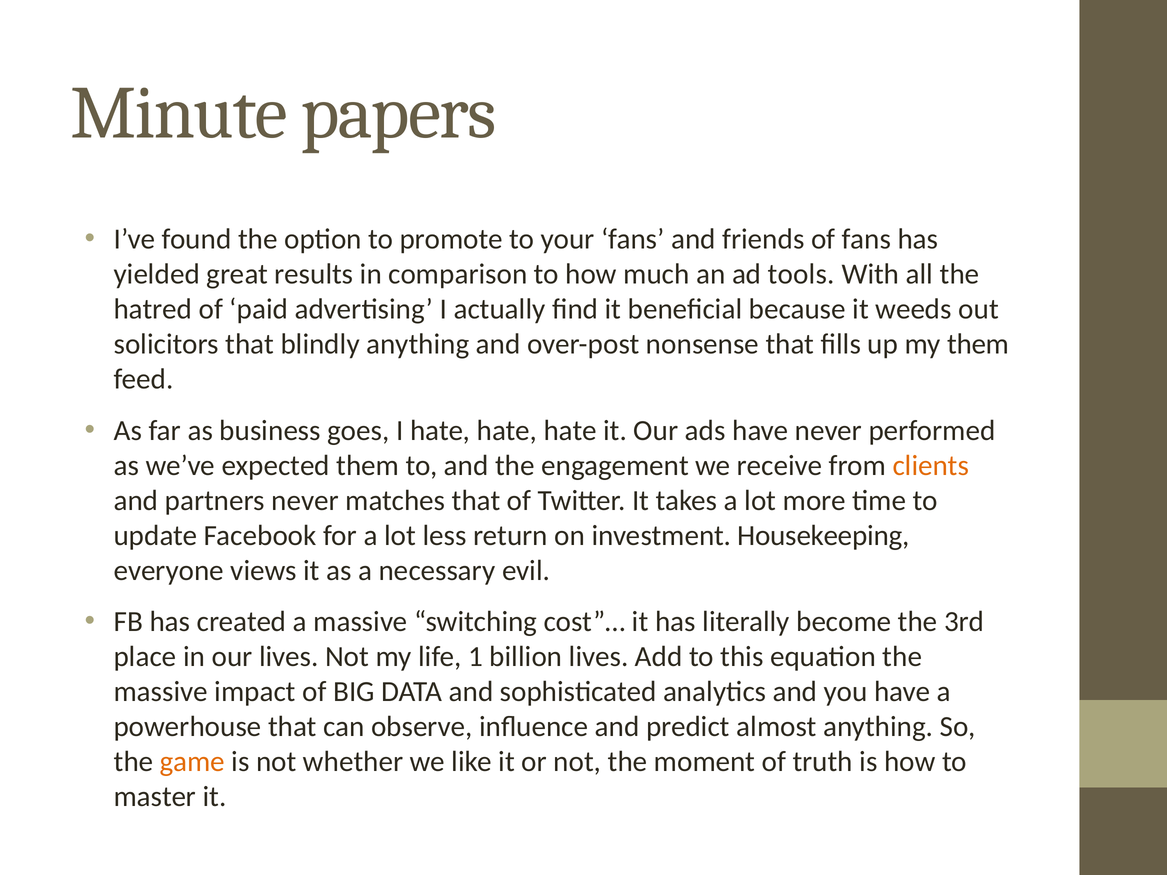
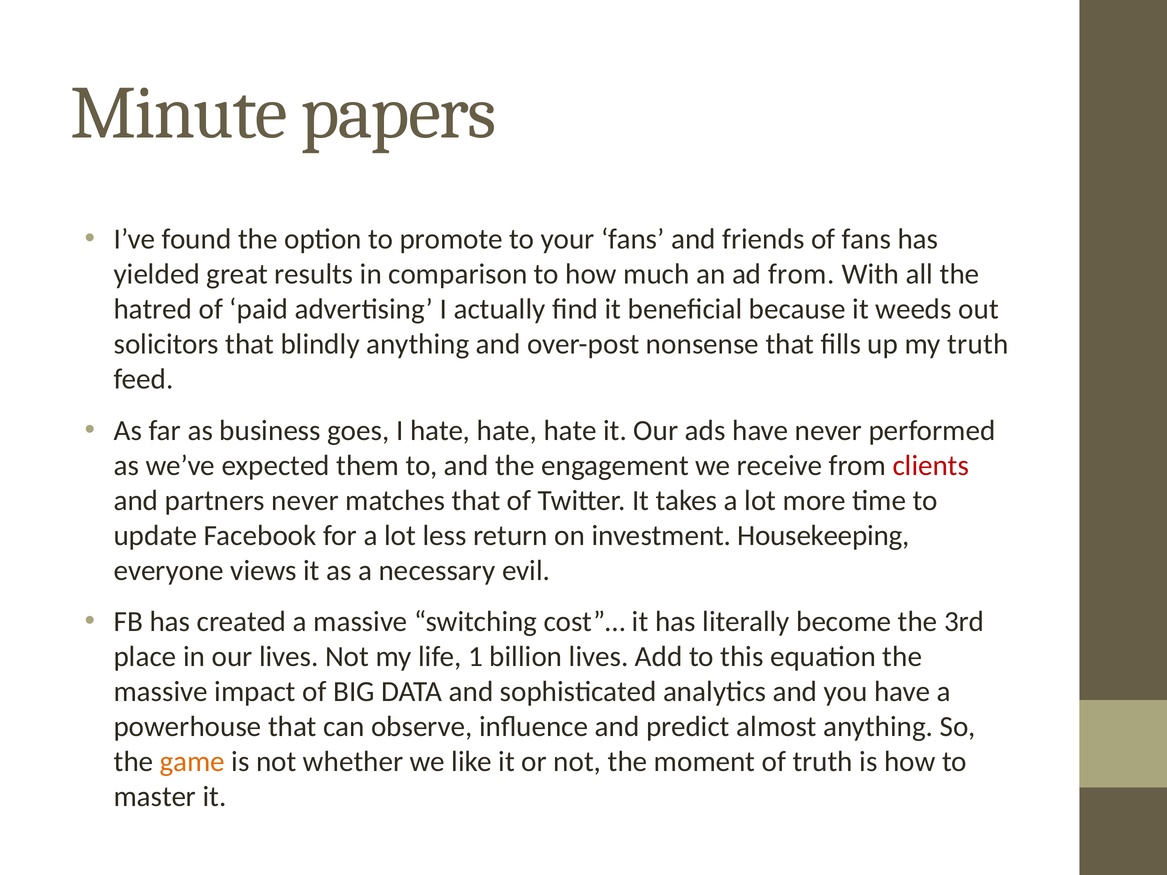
ad tools: tools -> from
my them: them -> truth
clients colour: orange -> red
